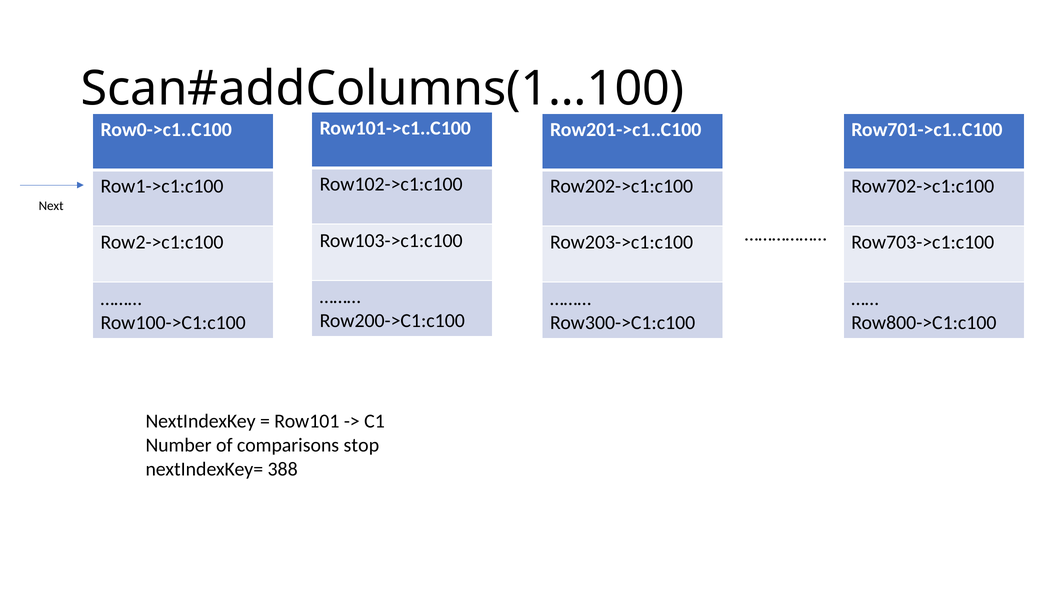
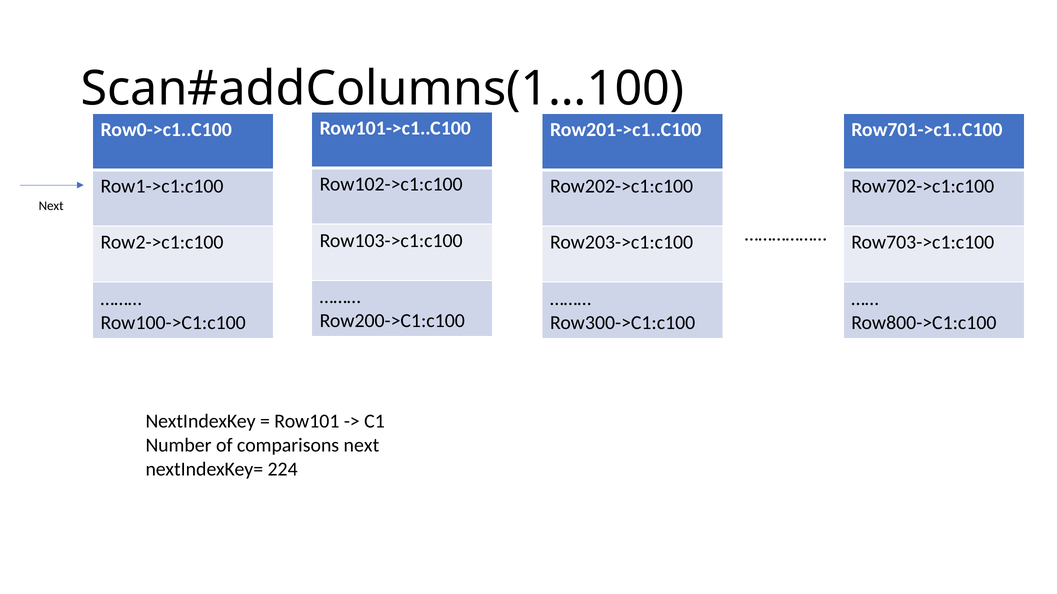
comparisons stop: stop -> next
388: 388 -> 224
